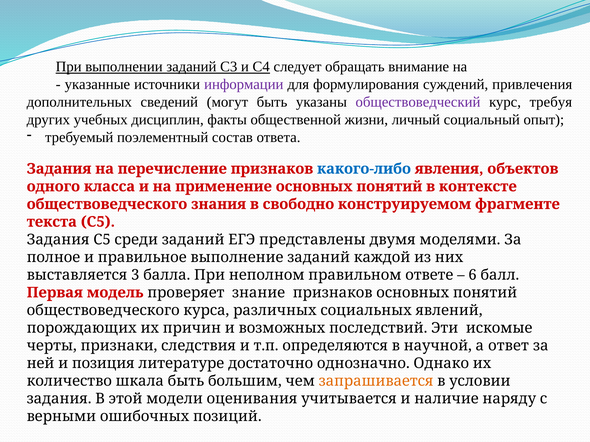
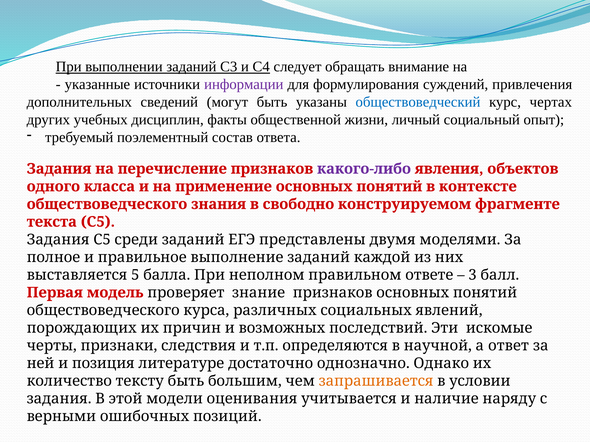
обществоведческий colour: purple -> blue
требуя: требуя -> чертах
какого-либо colour: blue -> purple
3: 3 -> 5
6: 6 -> 3
шкала: шкала -> тексту
